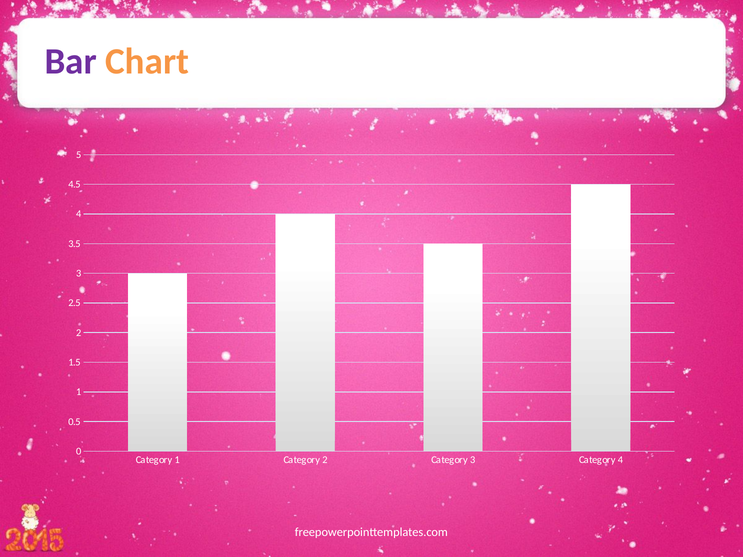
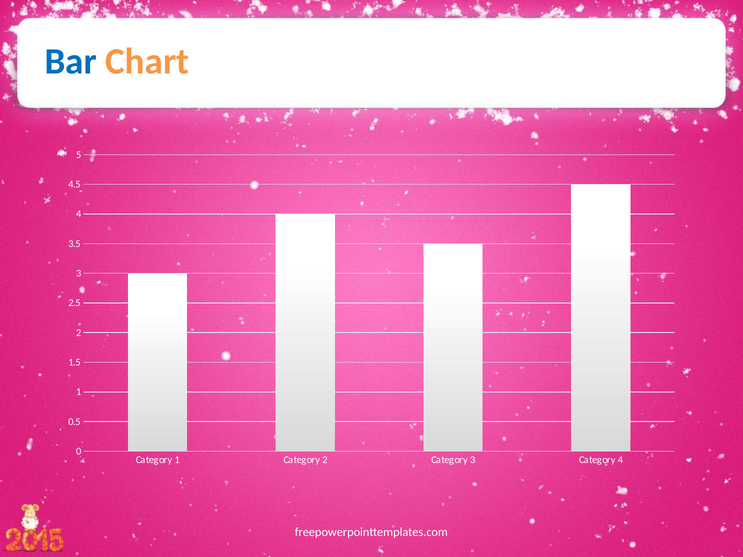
Bar colour: purple -> blue
